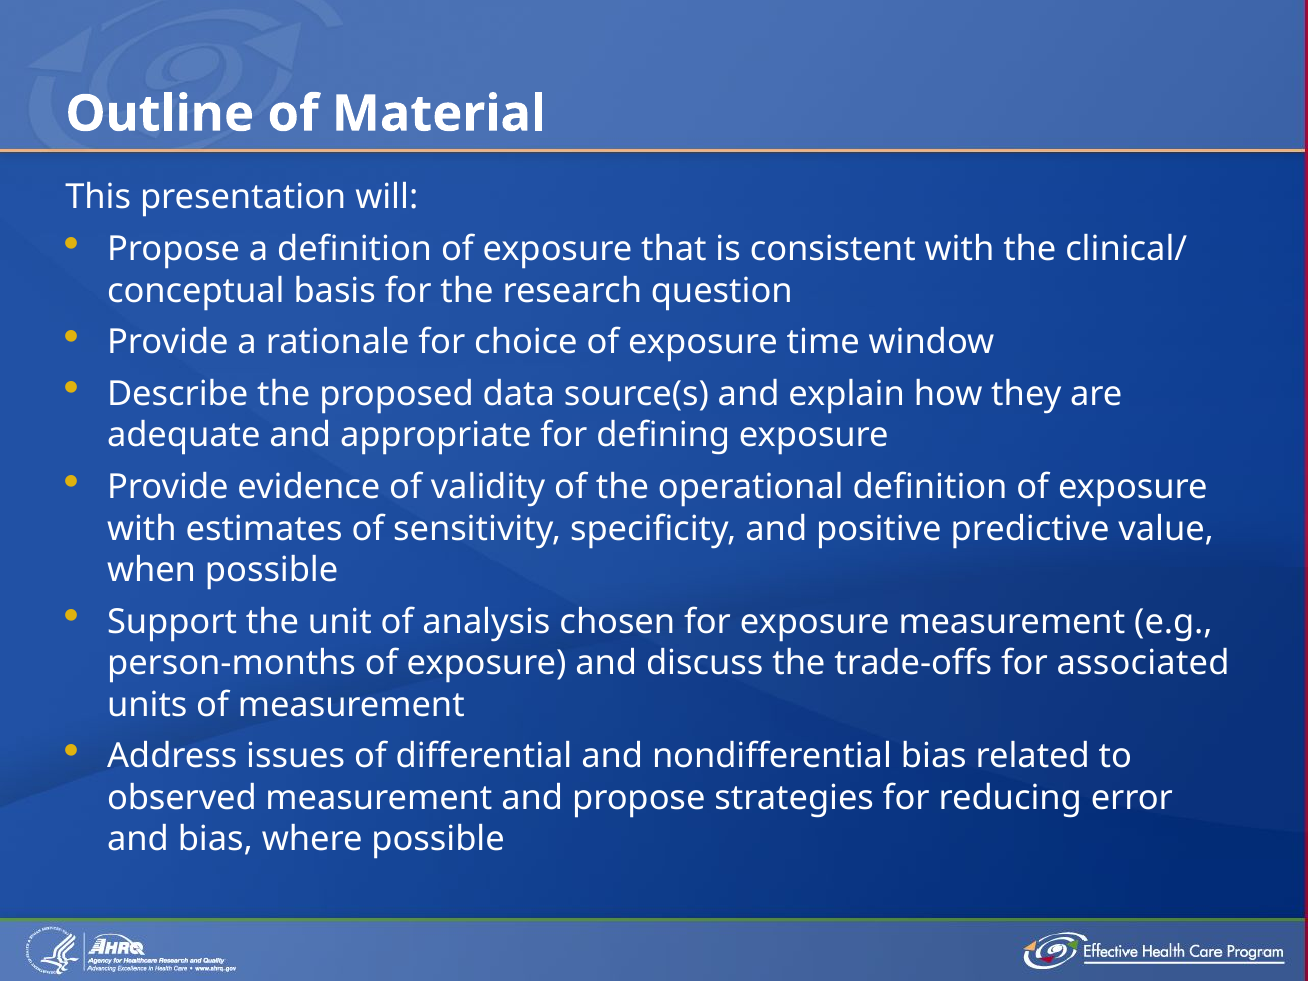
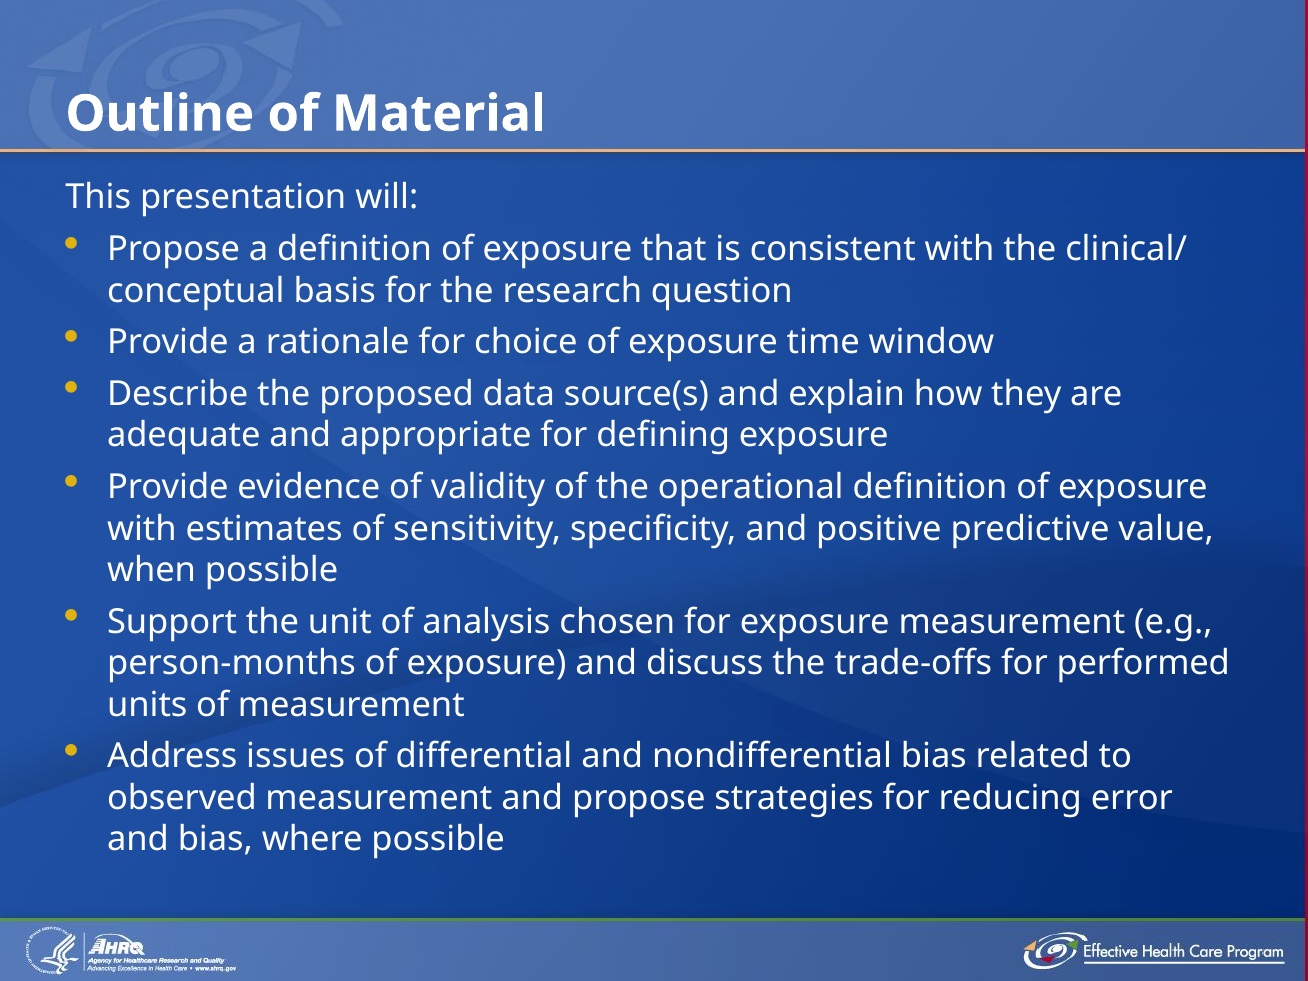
associated: associated -> performed
